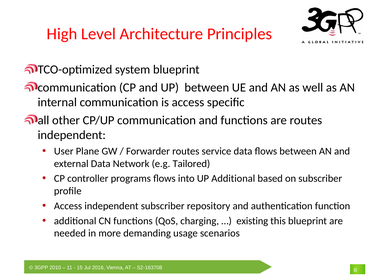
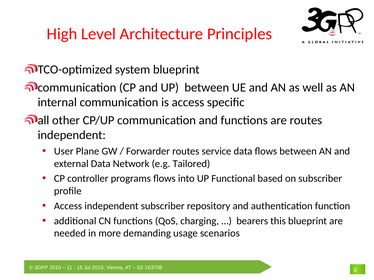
UP Additional: Additional -> Functional
existing: existing -> bearers
